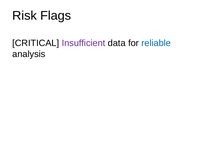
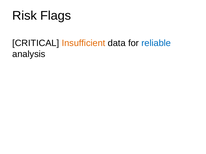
Insufficient colour: purple -> orange
